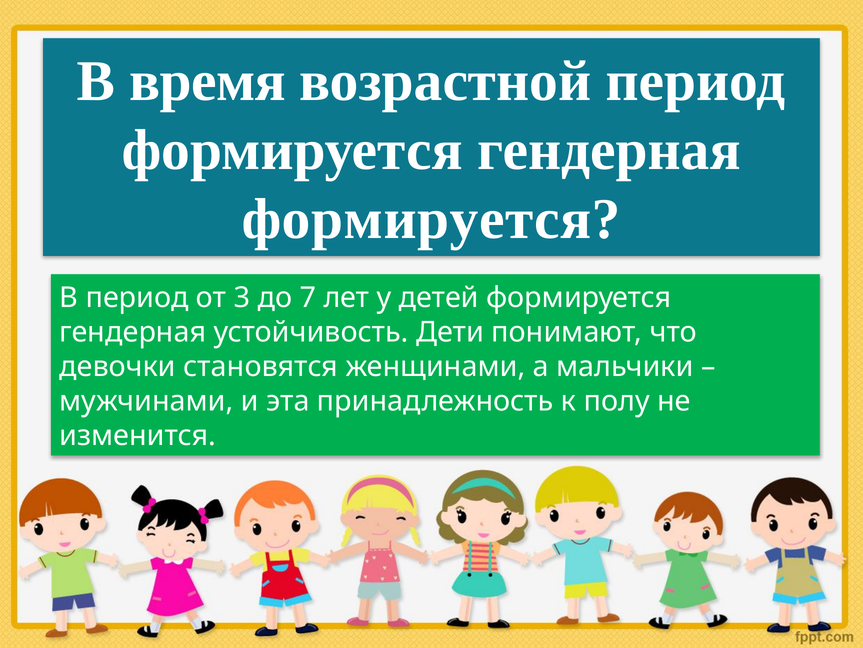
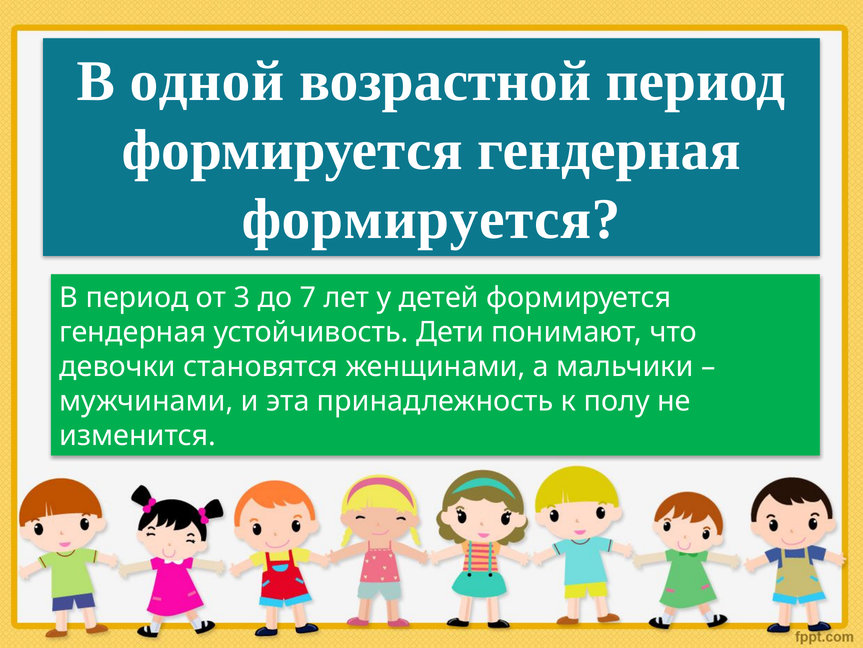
время: время -> одной
